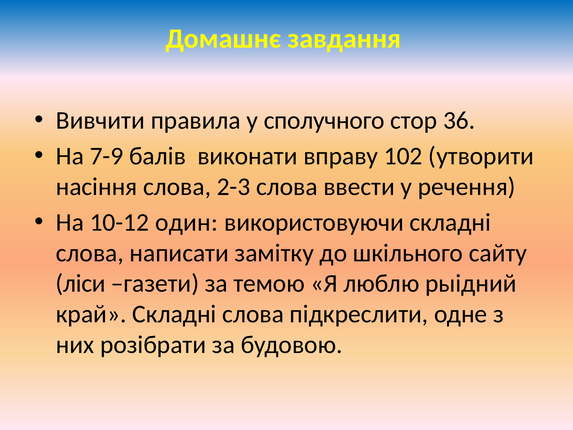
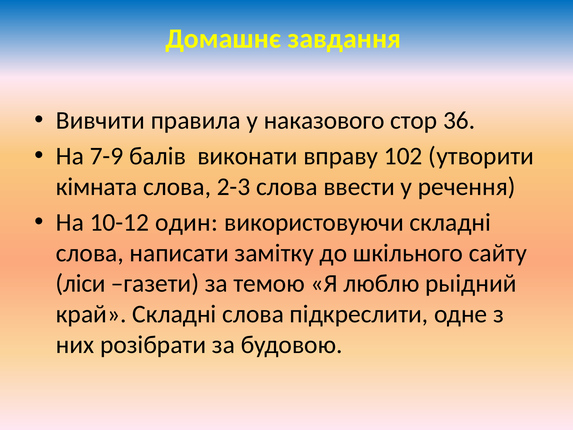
сполучного: сполучного -> наказового
насіння: насіння -> кімната
